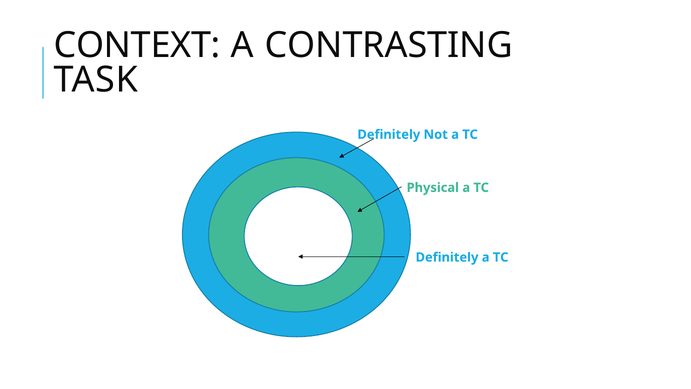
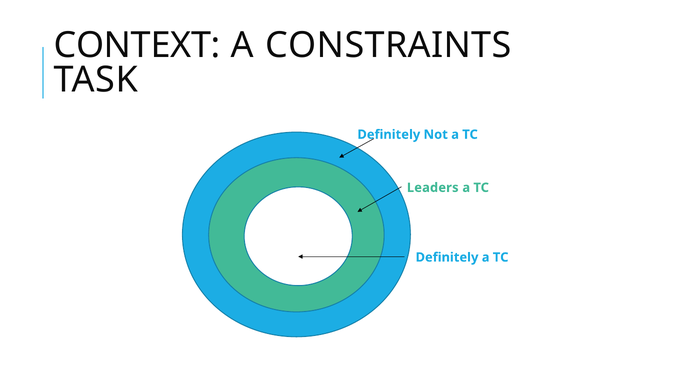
CONTRASTING: CONTRASTING -> CONSTRAINTS
Physical: Physical -> Leaders
